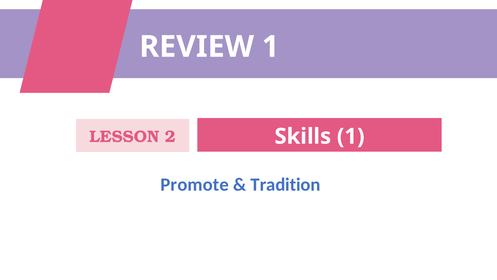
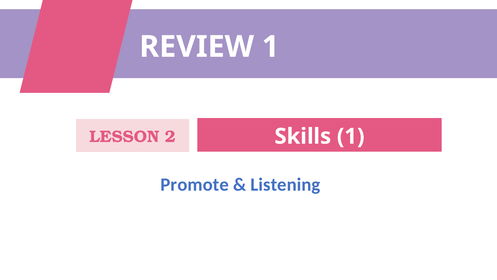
Tradition: Tradition -> Listening
